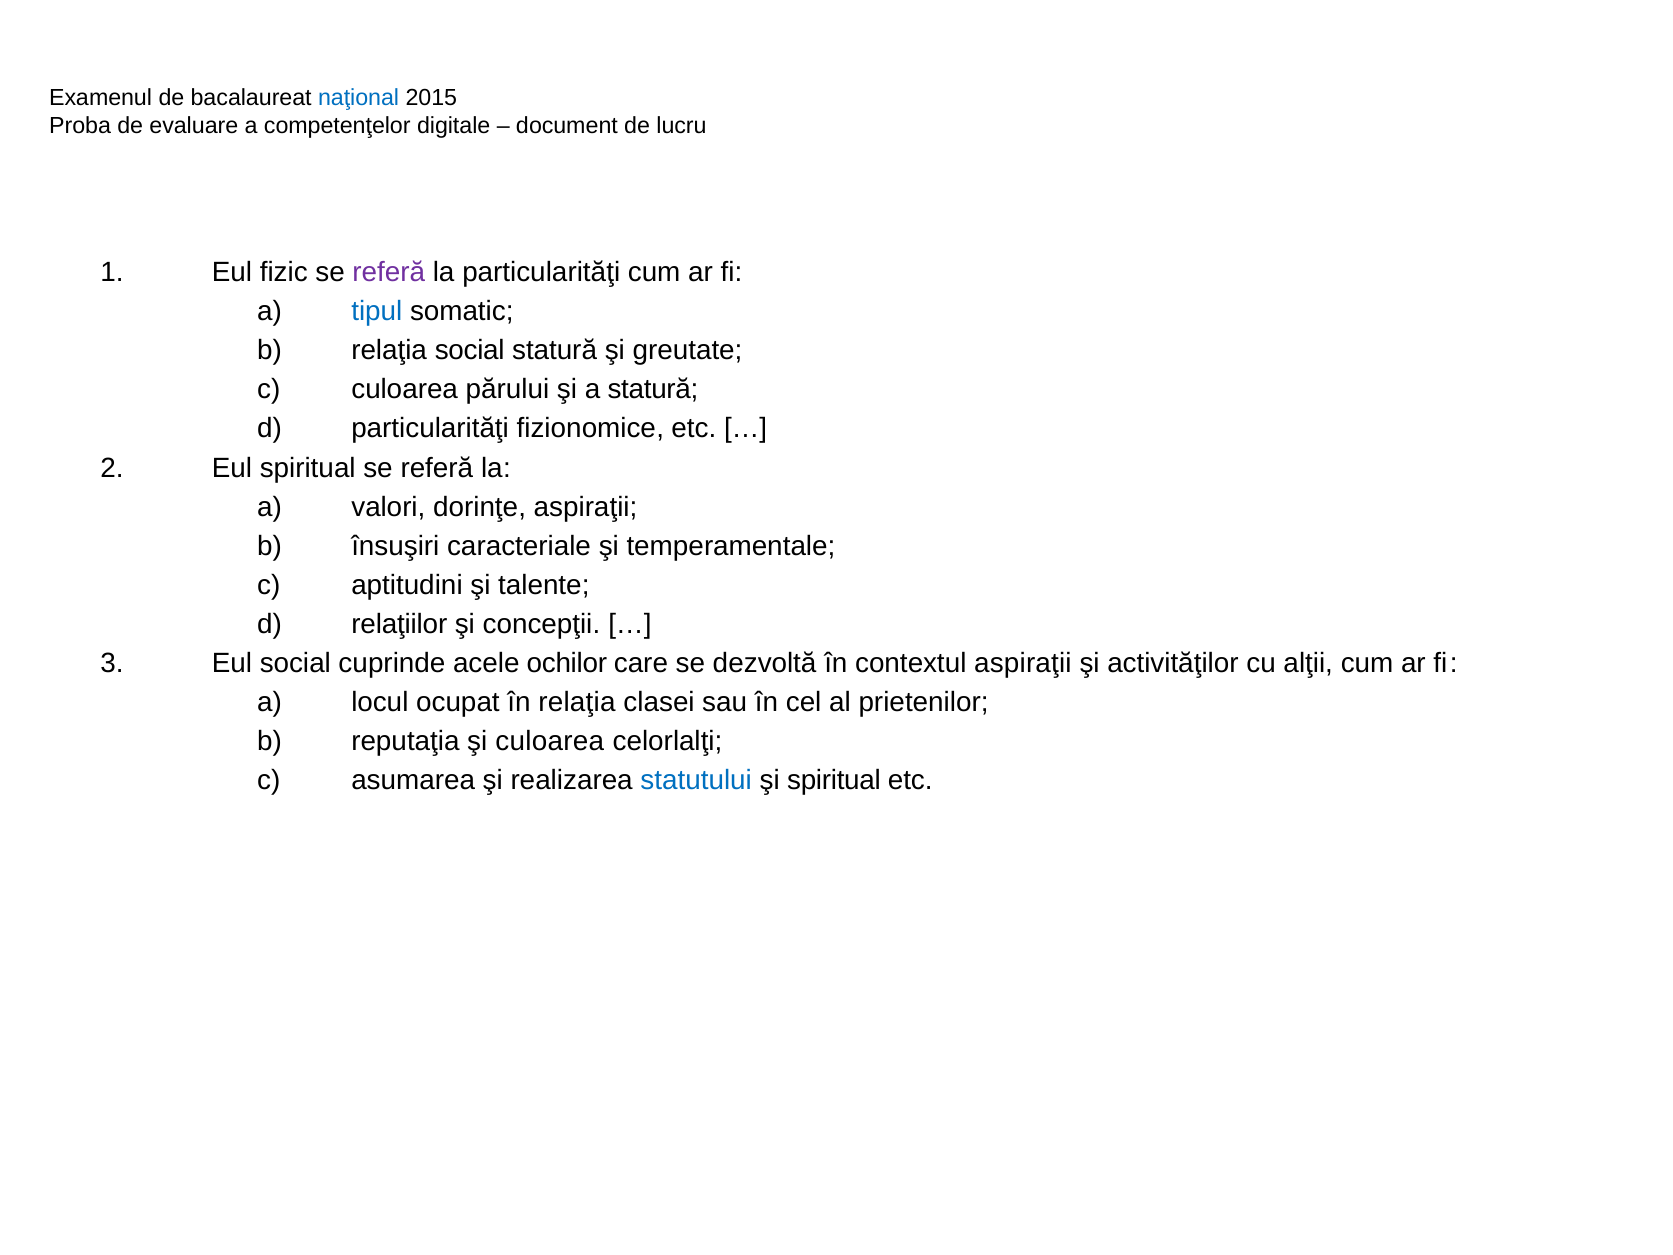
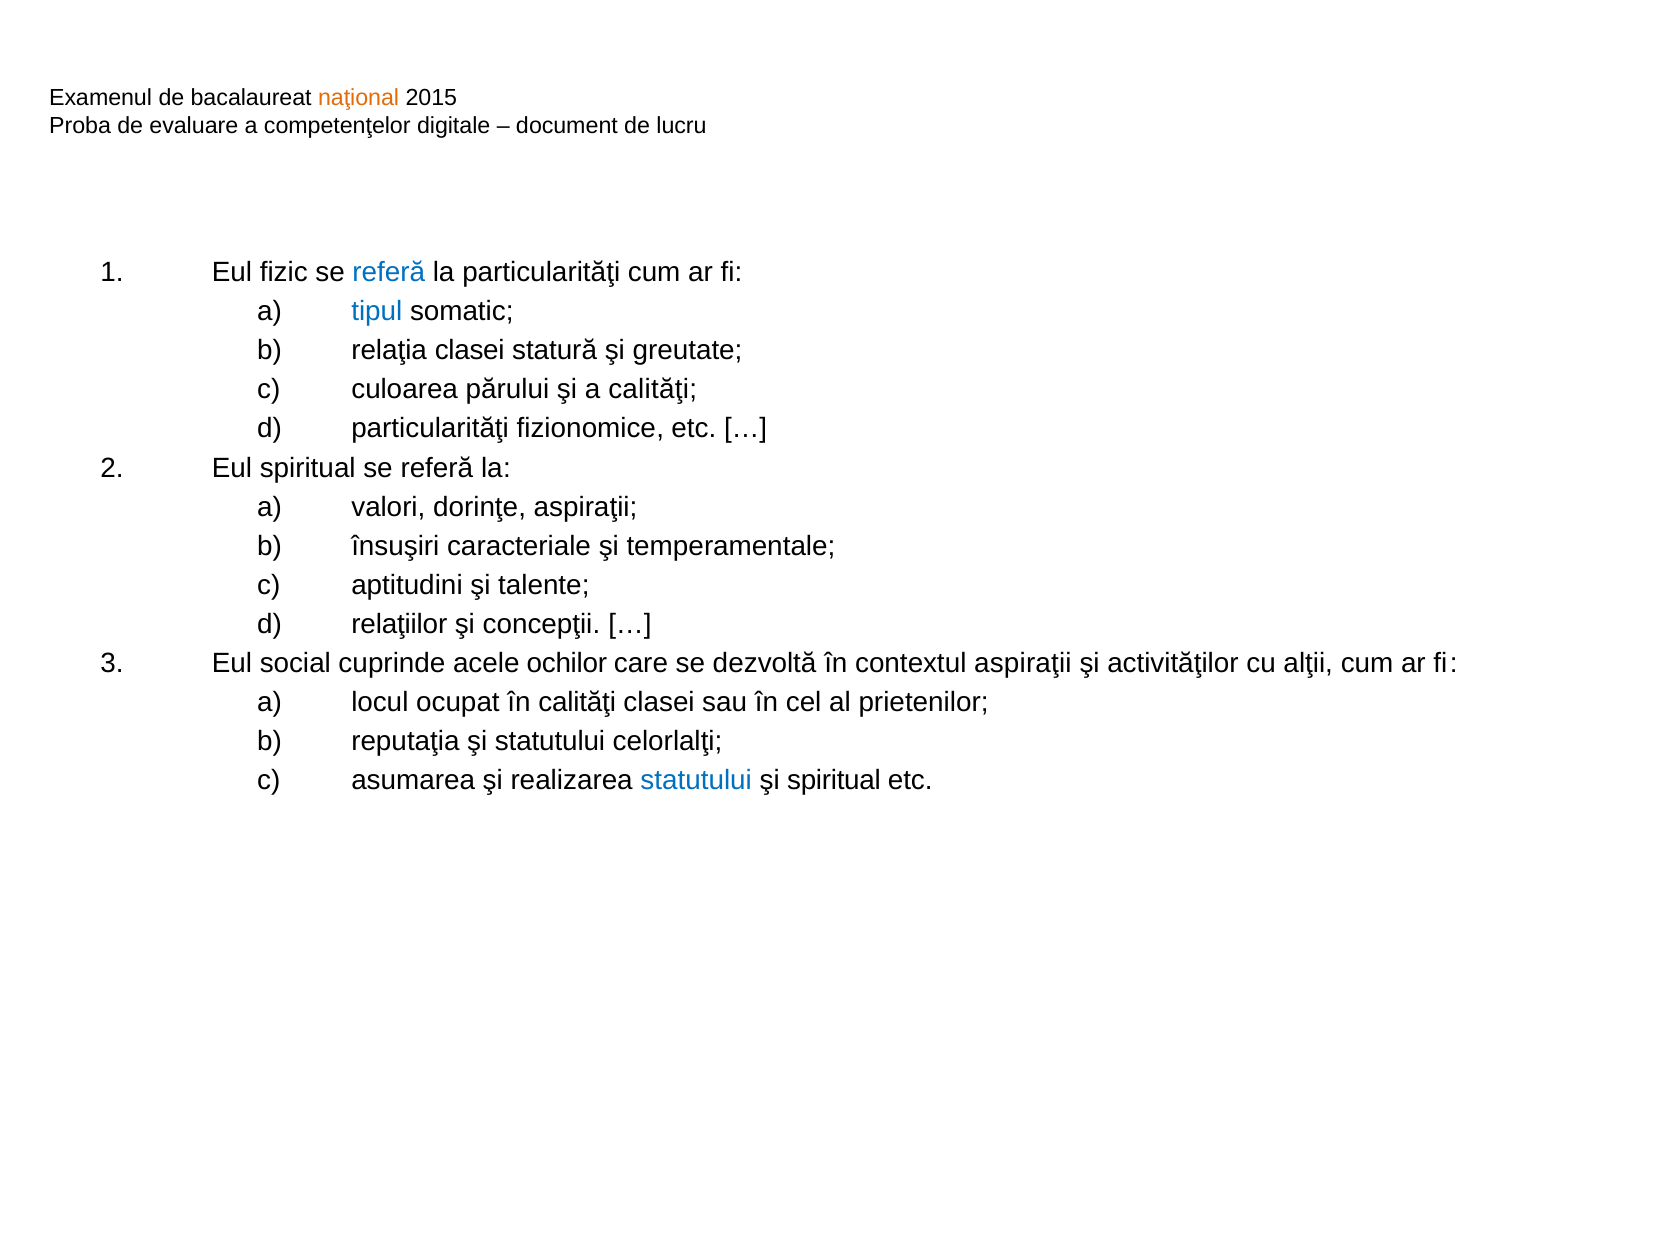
naţional colour: blue -> orange
referă at (389, 272) colour: purple -> blue
relaţia social: social -> clasei
a statură: statură -> calităţi
în relaţia: relaţia -> calităţi
şi culoarea: culoarea -> statutului
